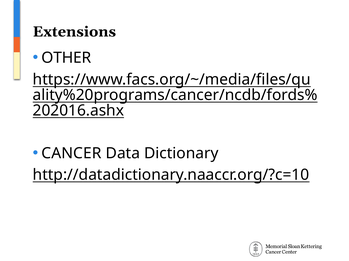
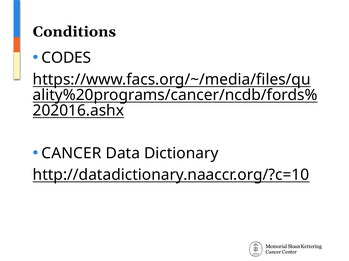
Extensions: Extensions -> Conditions
OTHER: OTHER -> CODES
